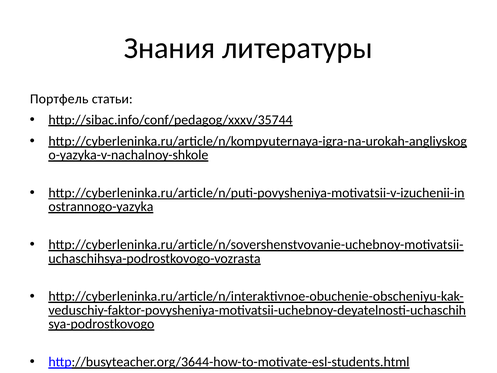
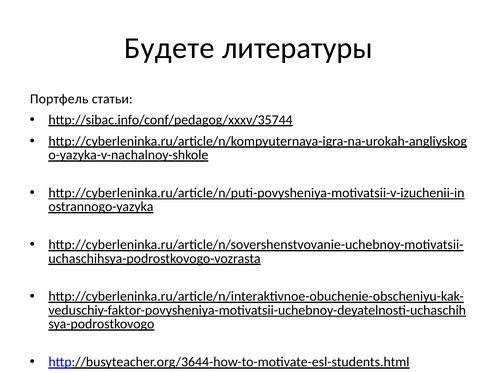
Знания: Знания -> Будете
